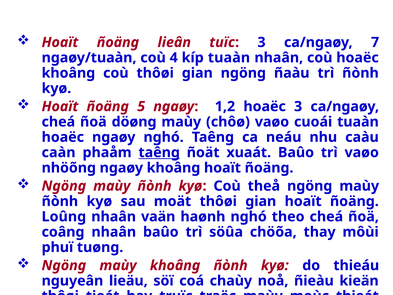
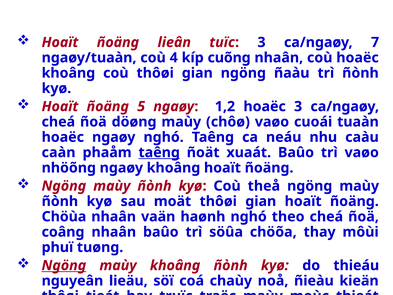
kíp tuaàn: tuaàn -> cuõng
Loûng: Loûng -> Chöùa
Ngöng at (64, 265) underline: none -> present
